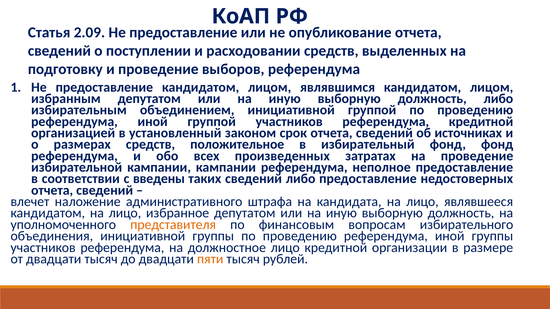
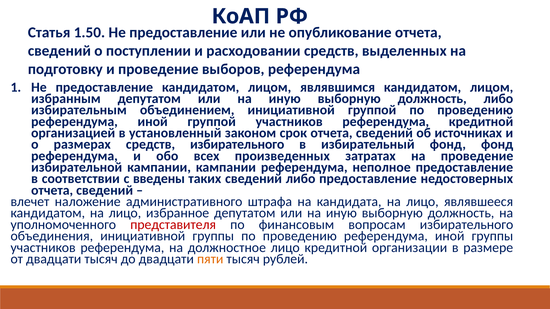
2.09: 2.09 -> 1.50
средств положительное: положительное -> избирательного
представителя colour: orange -> red
